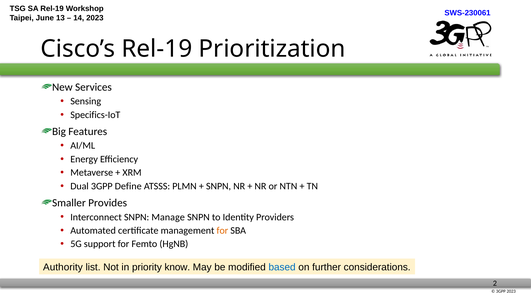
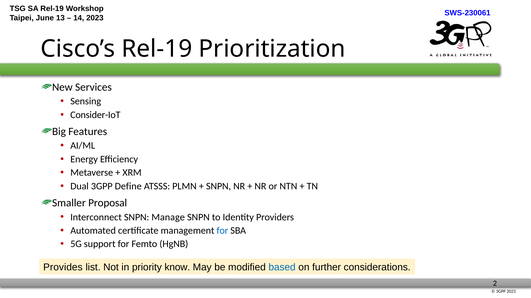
Specifics-IoT: Specifics-IoT -> Consider-IoT
Provides: Provides -> Proposal
for at (222, 231) colour: orange -> blue
Authority: Authority -> Provides
